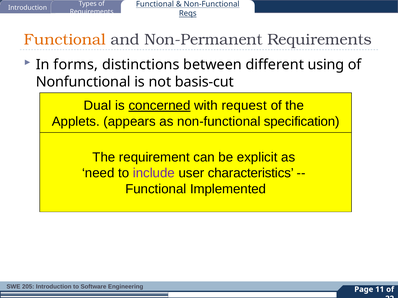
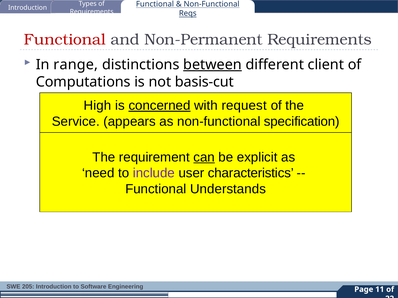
Functional at (65, 40) colour: orange -> red
forms: forms -> range
between underline: none -> present
using: using -> client
Nonfunctional: Nonfunctional -> Computations
Dual: Dual -> High
Applets: Applets -> Service
can underline: none -> present
Implemented: Implemented -> Understands
